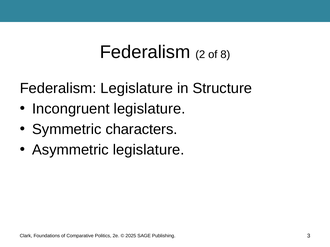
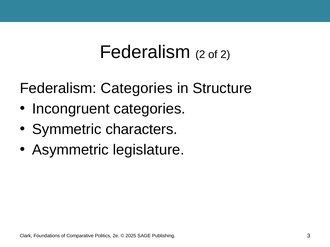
of 8: 8 -> 2
Federalism Legislature: Legislature -> Categories
Incongruent legislature: legislature -> categories
